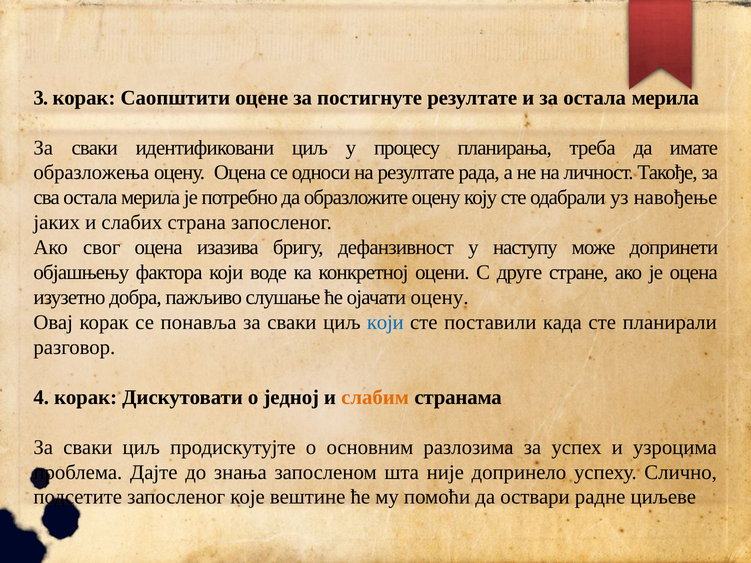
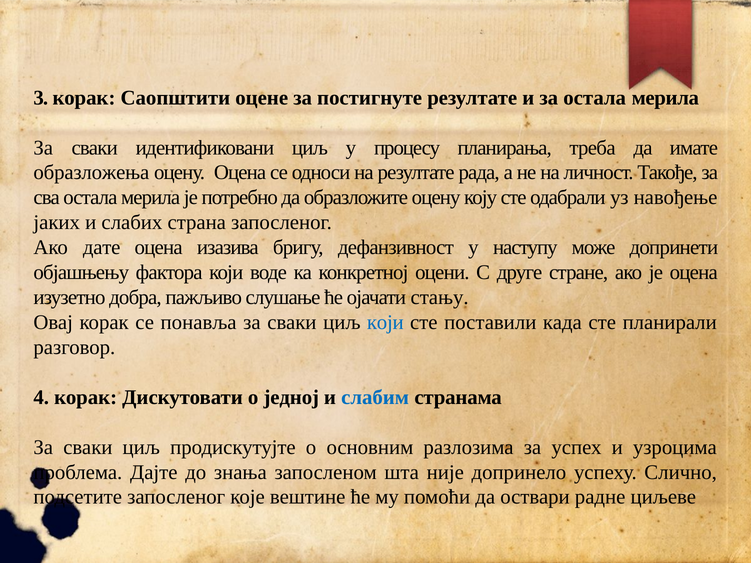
свог: свог -> дате
ојачати оцену: оцену -> стању
слабим colour: orange -> blue
